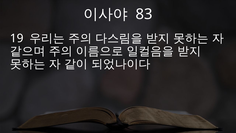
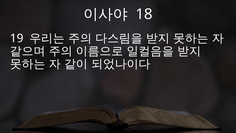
83: 83 -> 18
